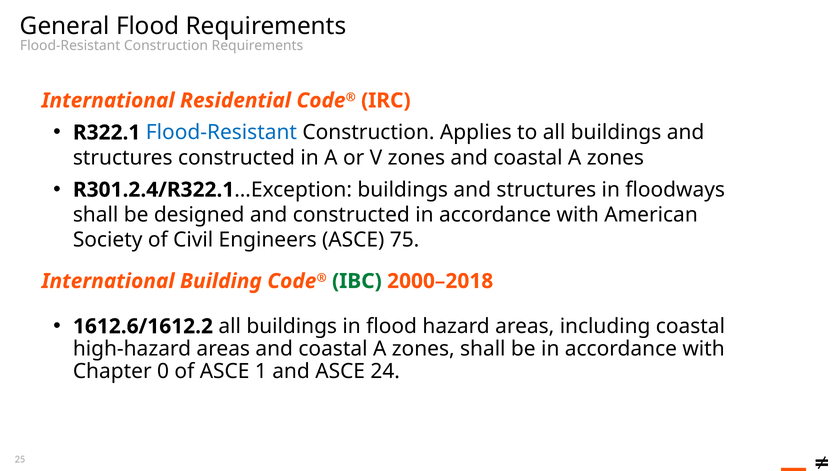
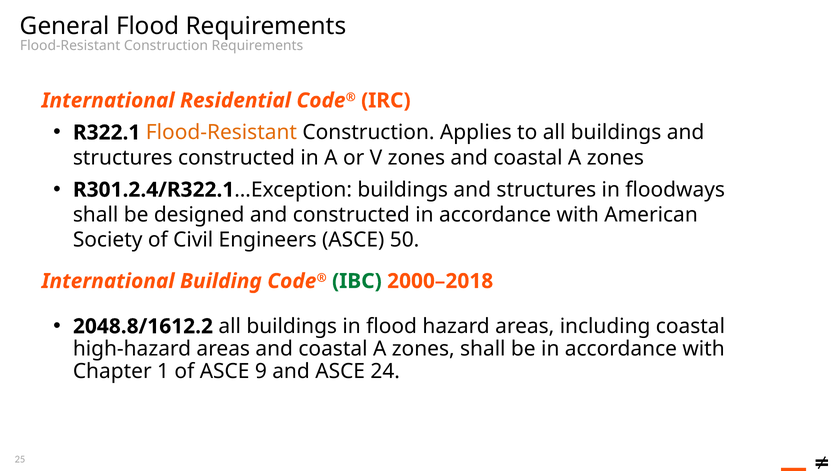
Flood-Resistant at (221, 133) colour: blue -> orange
75: 75 -> 50
1612.6/1612.2: 1612.6/1612.2 -> 2048.8/1612.2
0: 0 -> 1
1: 1 -> 9
